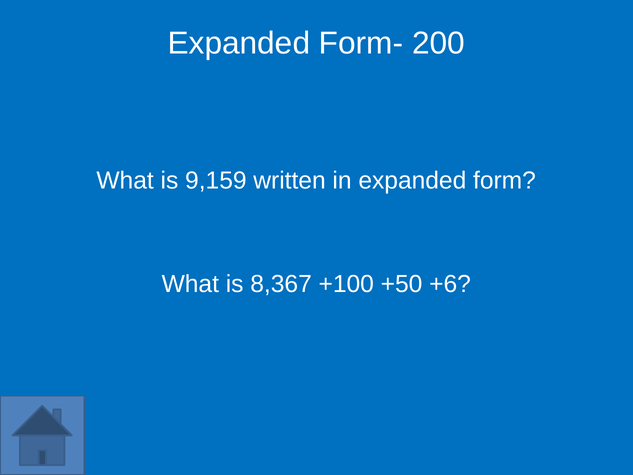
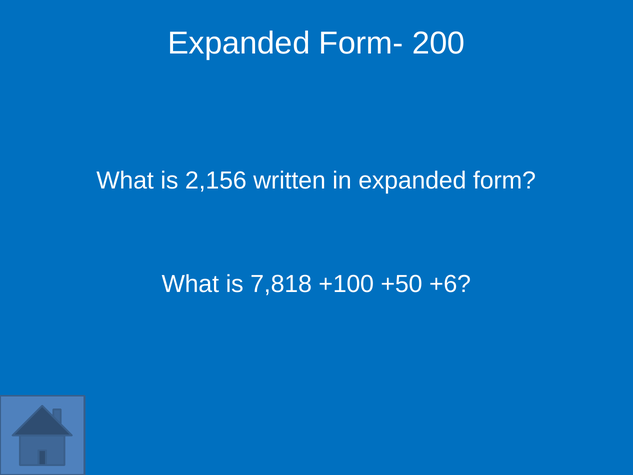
9,159: 9,159 -> 2,156
8,367: 8,367 -> 7,818
